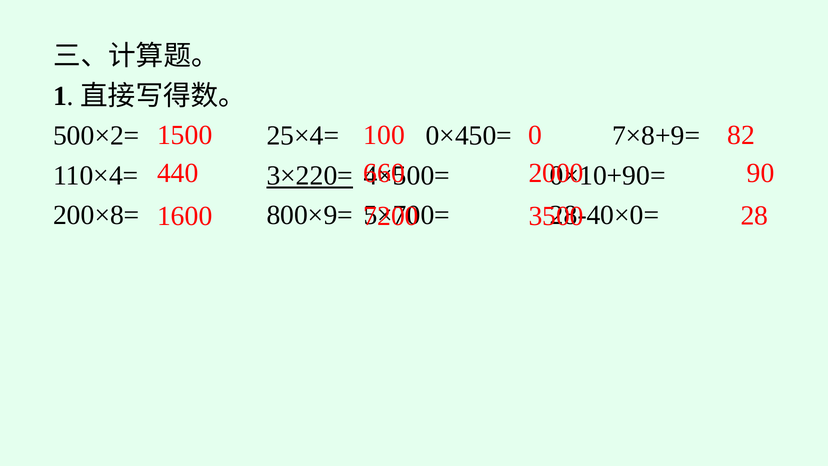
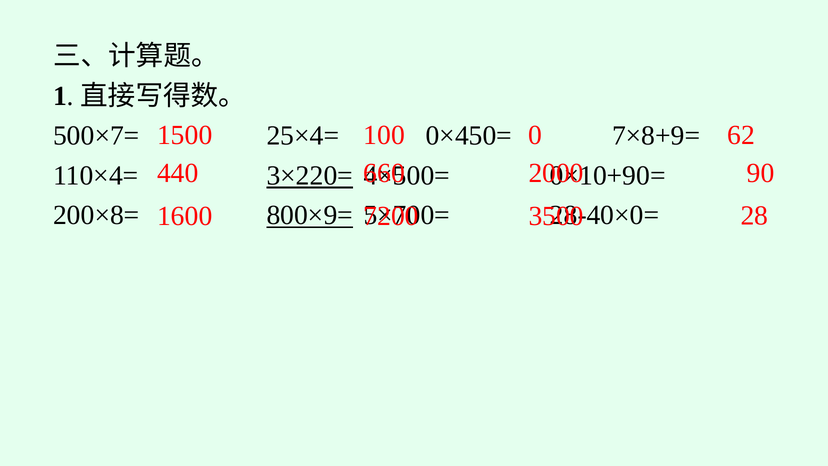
82: 82 -> 62
500×2=: 500×2= -> 500×7=
800×9= underline: none -> present
